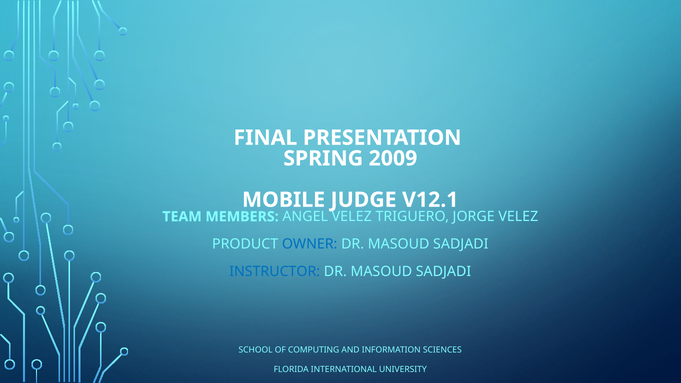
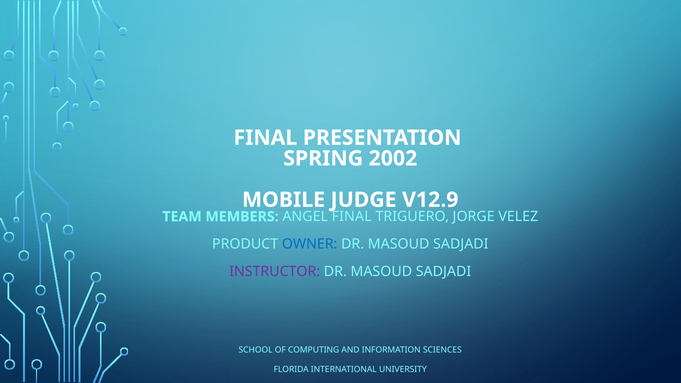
2009: 2009 -> 2002
V12.1: V12.1 -> V12.9
ANGEL VELEZ: VELEZ -> FINAL
INSTRUCTOR colour: blue -> purple
